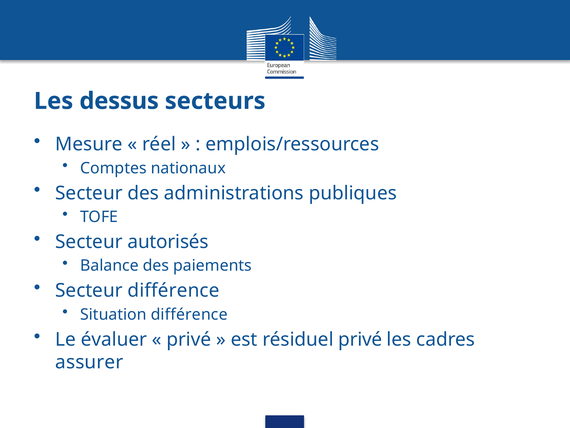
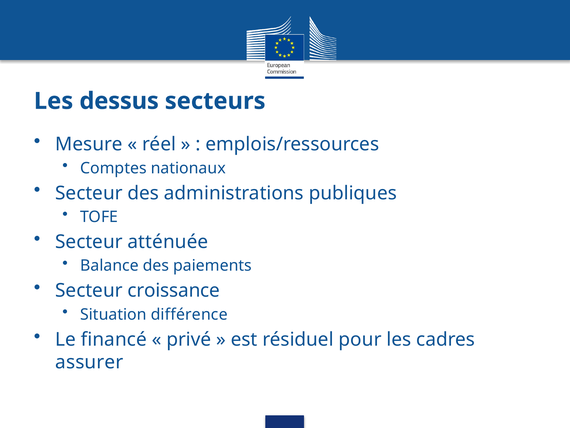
autorisés: autorisés -> atténuée
Secteur différence: différence -> croissance
évaluer: évaluer -> financé
résiduel privé: privé -> pour
